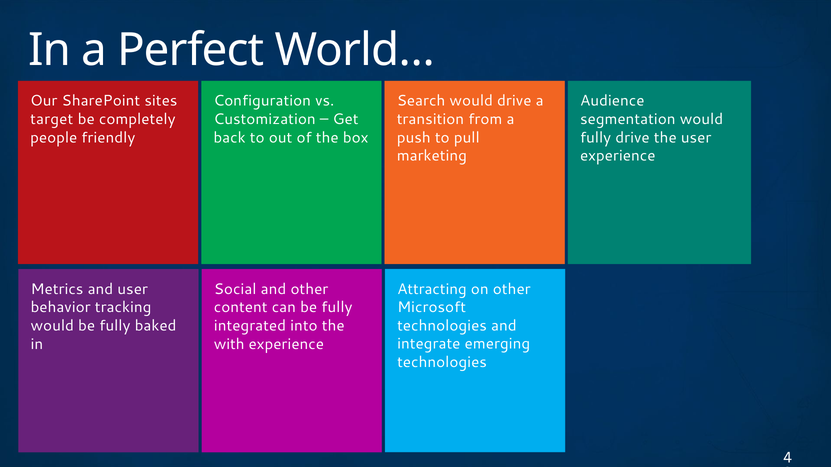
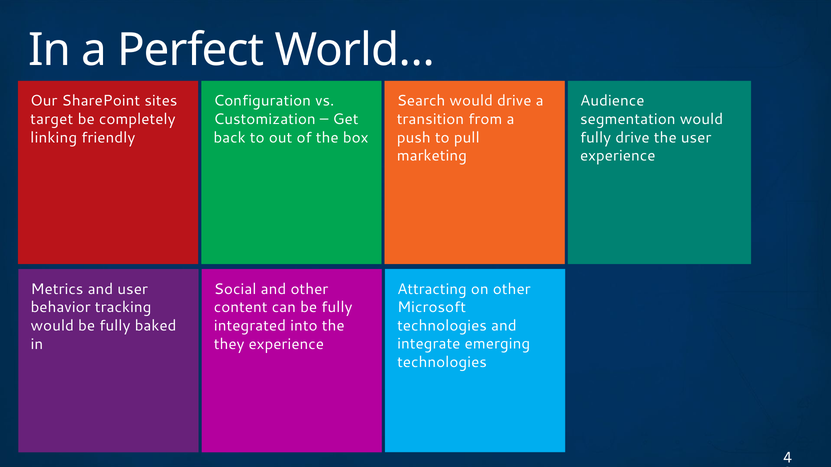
people: people -> linking
with: with -> they
